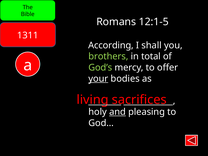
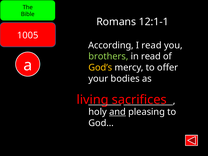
12:1-5: 12:1-5 -> 12:1-1
1311: 1311 -> 1005
I shall: shall -> read
in total: total -> read
God’s colour: light green -> yellow
your underline: present -> none
